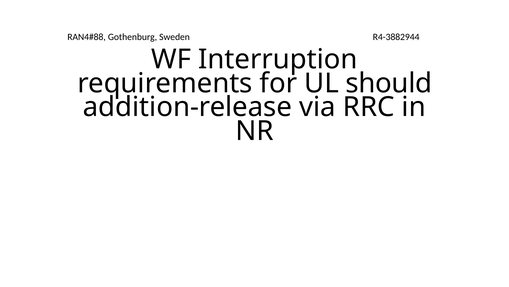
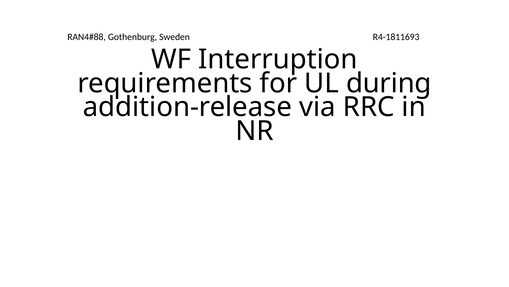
R4-3882944: R4-3882944 -> R4-1811693
should: should -> during
